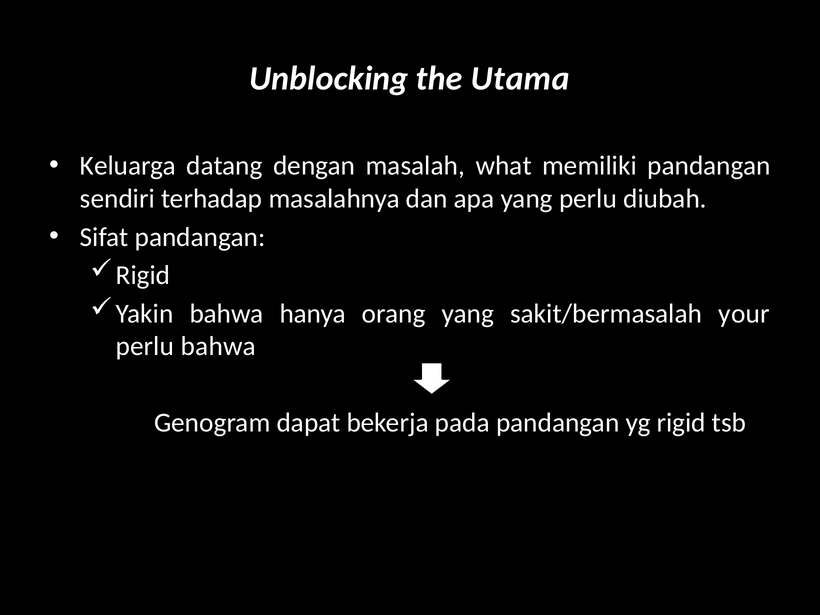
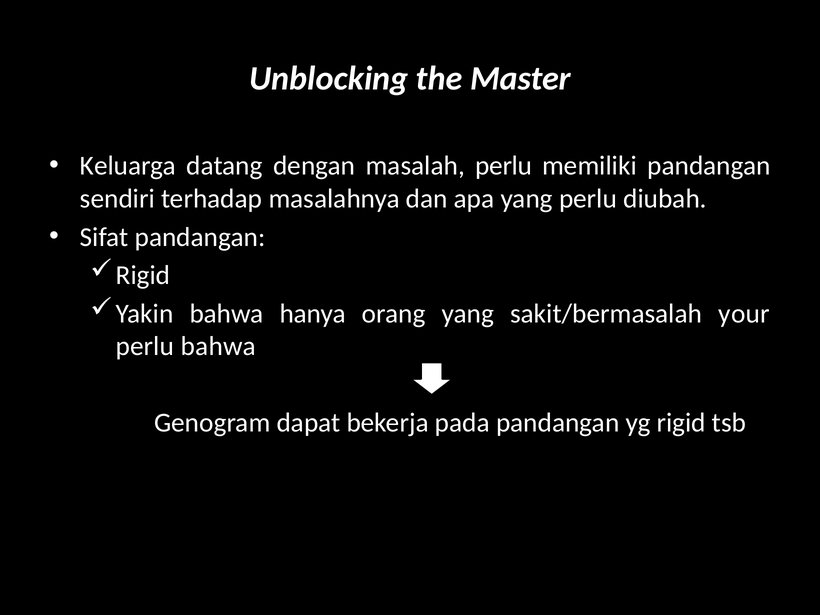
Utama: Utama -> Master
masalah what: what -> perlu
